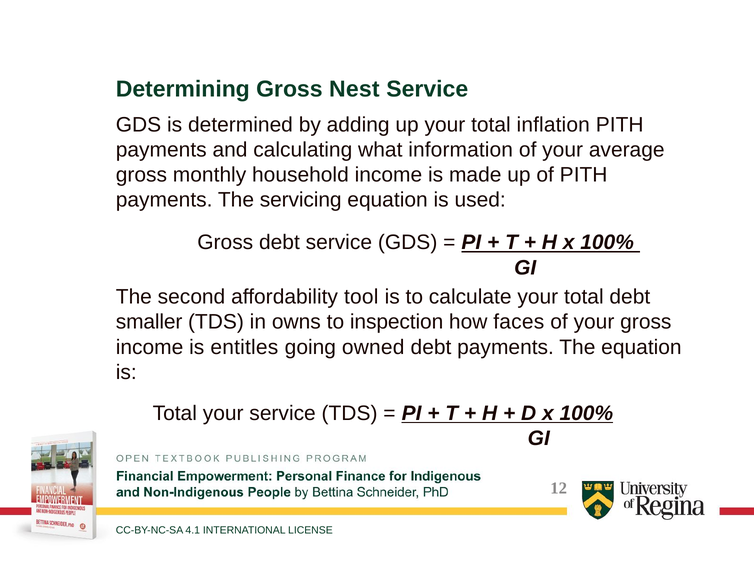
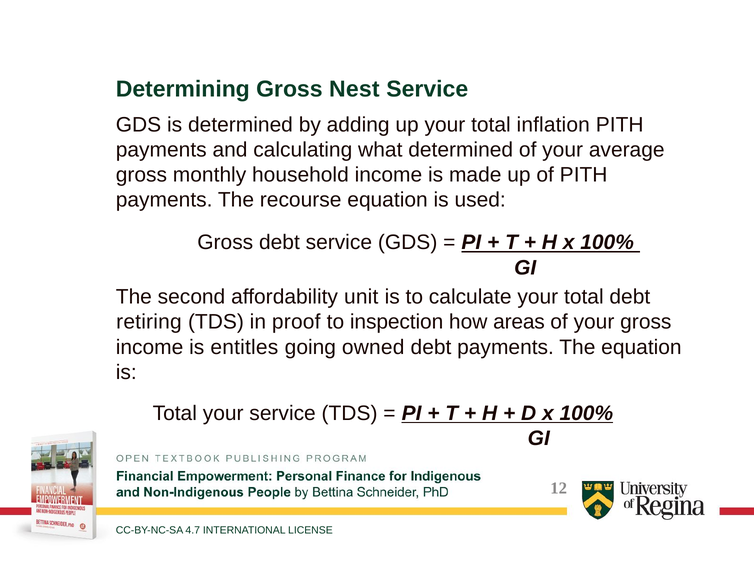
what information: information -> determined
servicing: servicing -> recourse
tool: tool -> unit
smaller: smaller -> retiring
owns: owns -> proof
faces: faces -> areas
4.1: 4.1 -> 4.7
